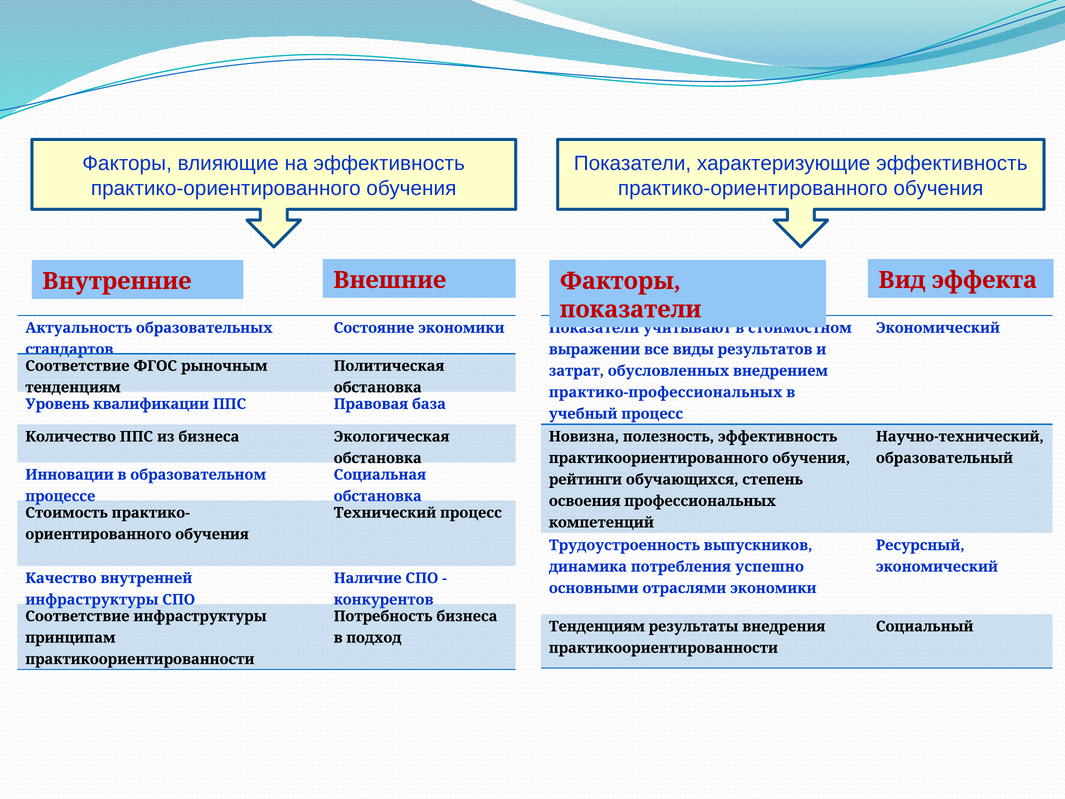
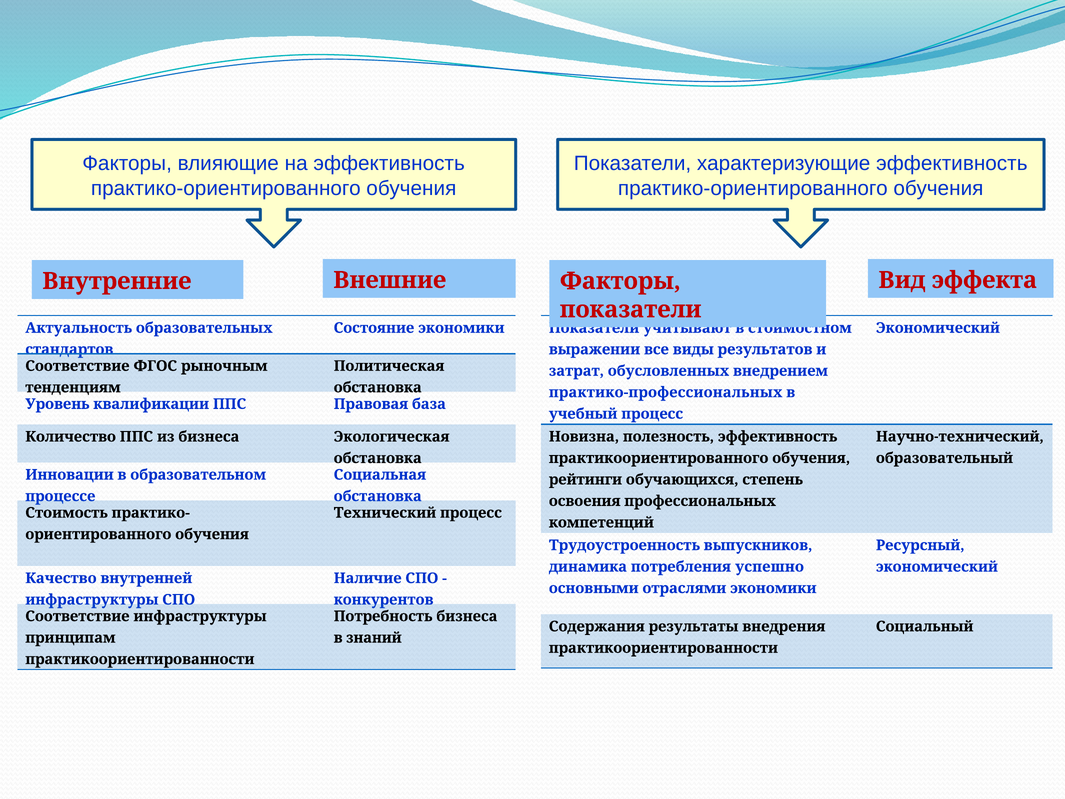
Тенденциям at (597, 626): Тенденциям -> Содержания
подход: подход -> знаний
